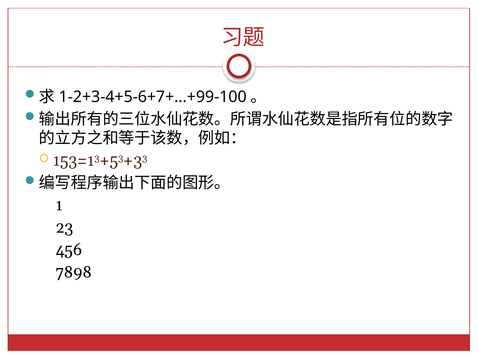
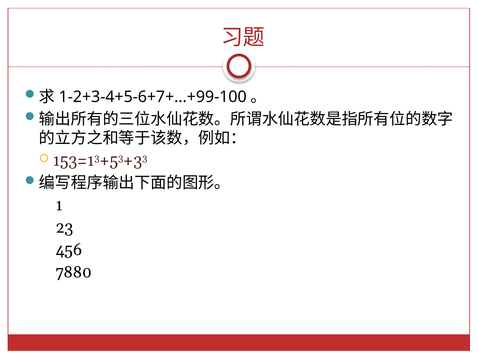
7898: 7898 -> 7880
